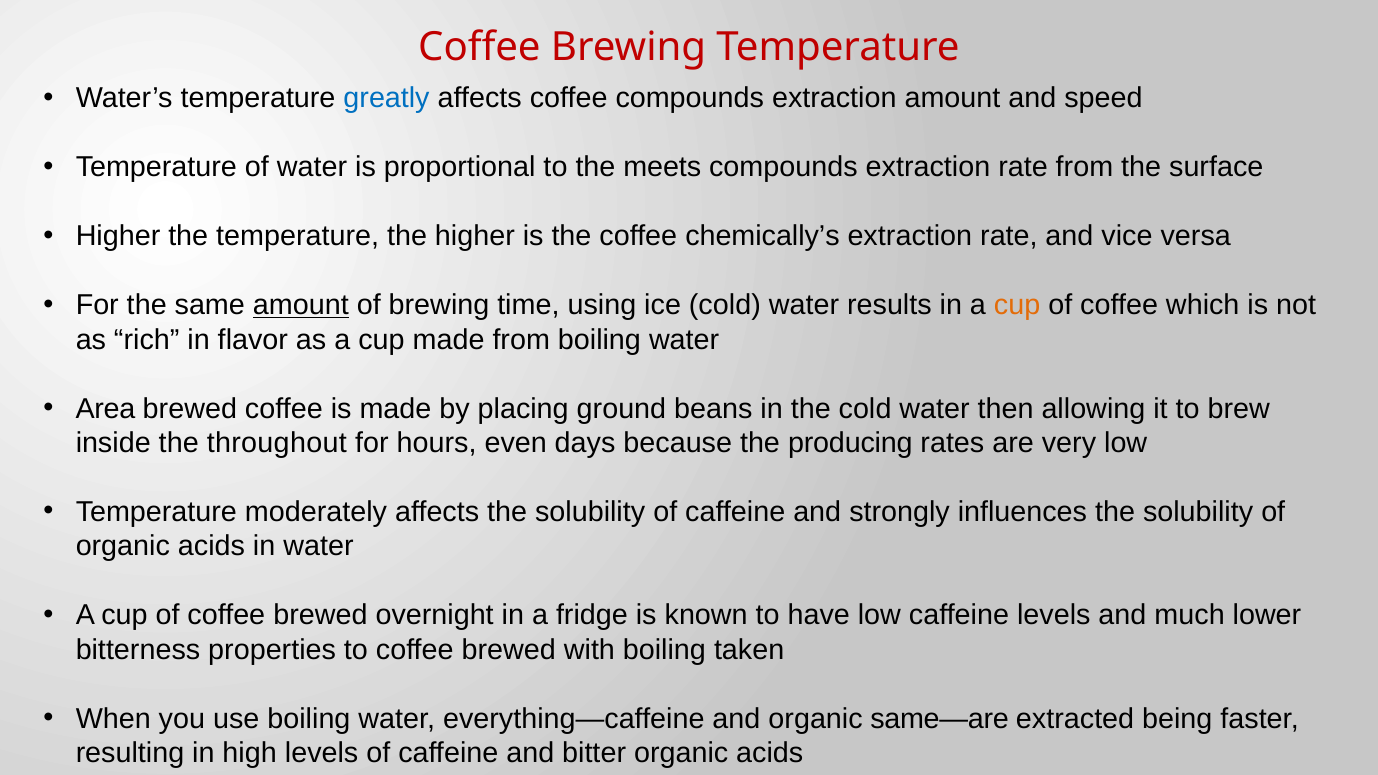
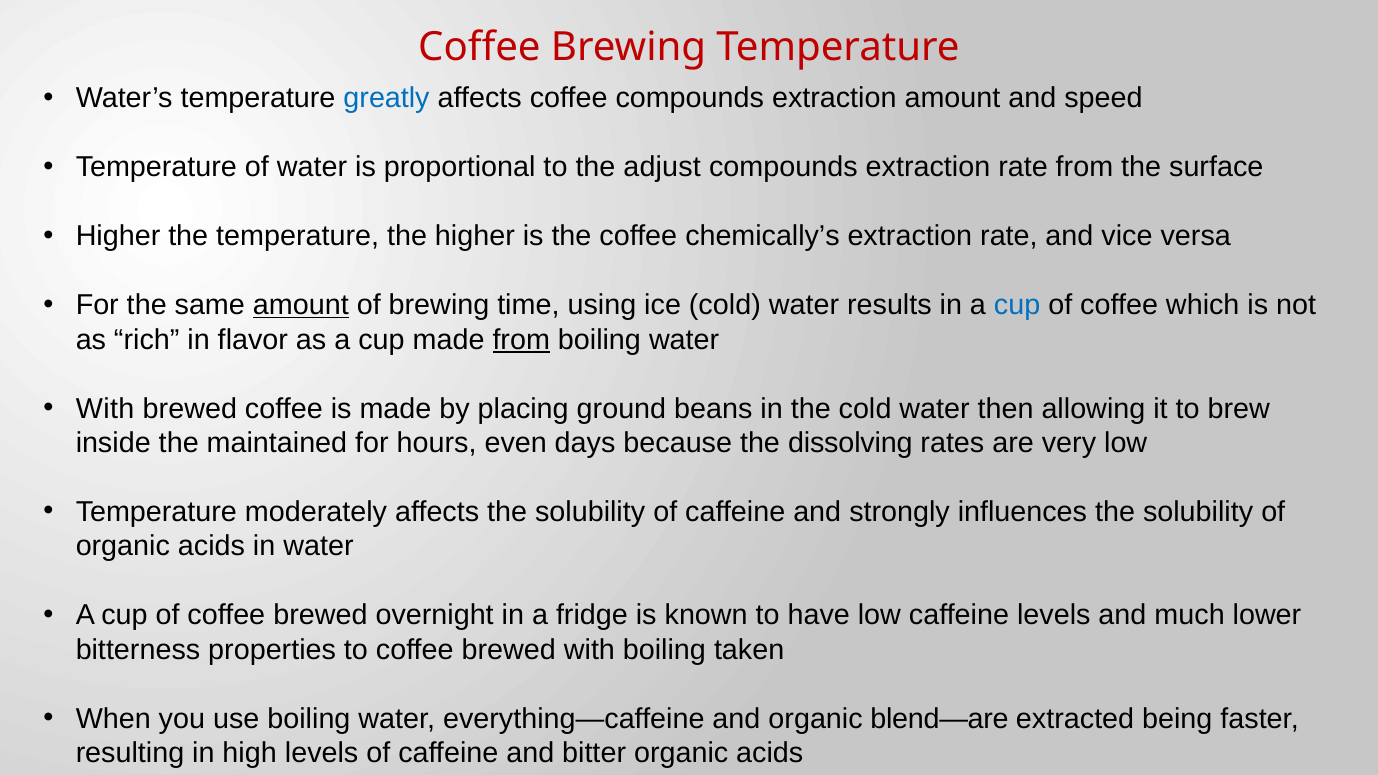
meets: meets -> adjust
cup at (1017, 305) colour: orange -> blue
from at (521, 340) underline: none -> present
Area at (105, 409): Area -> With
throughout: throughout -> maintained
producing: producing -> dissolving
same—are: same—are -> blend—are
